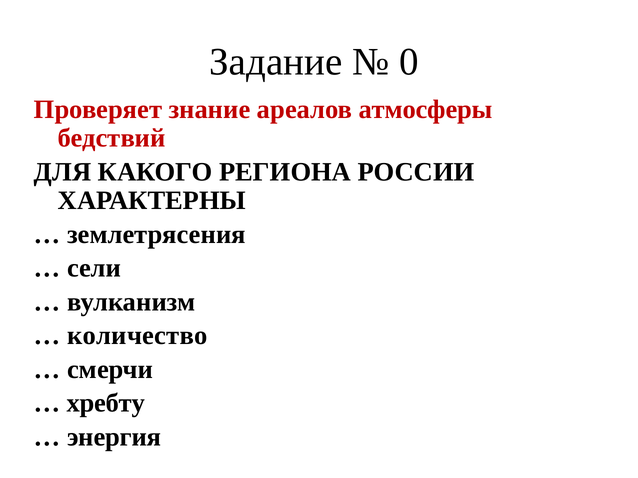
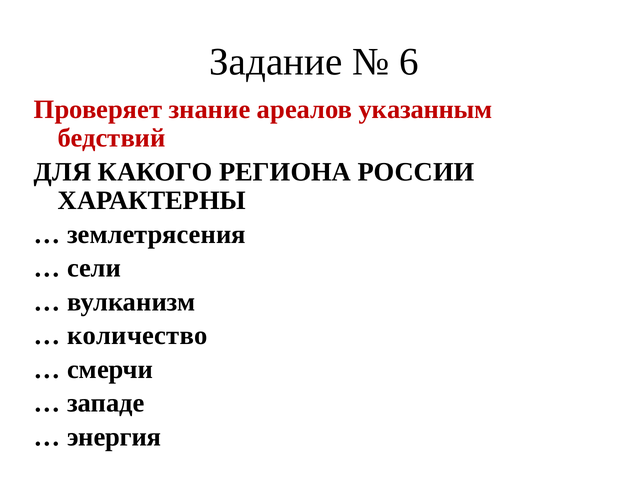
0: 0 -> 6
атмосферы: атмосферы -> указанным
хребту: хребту -> западе
